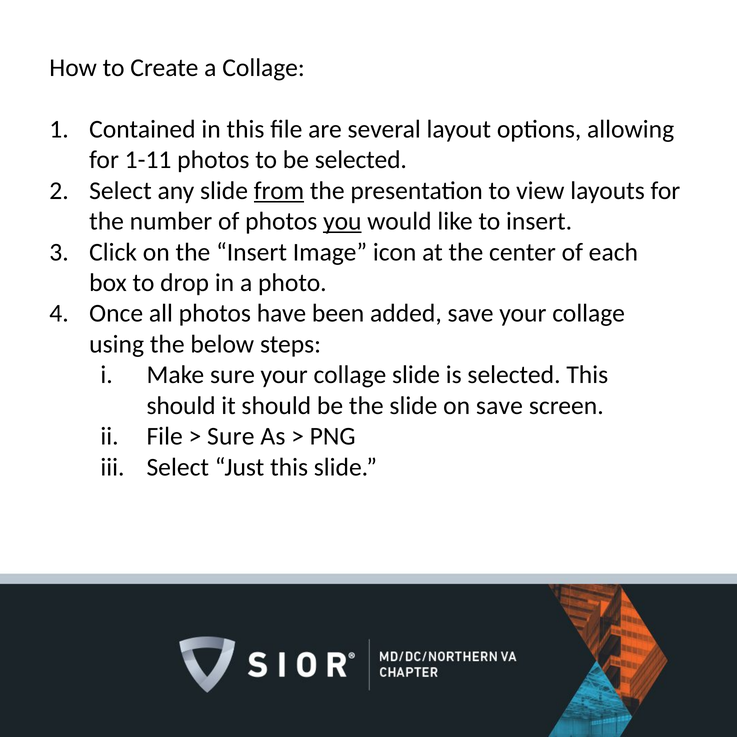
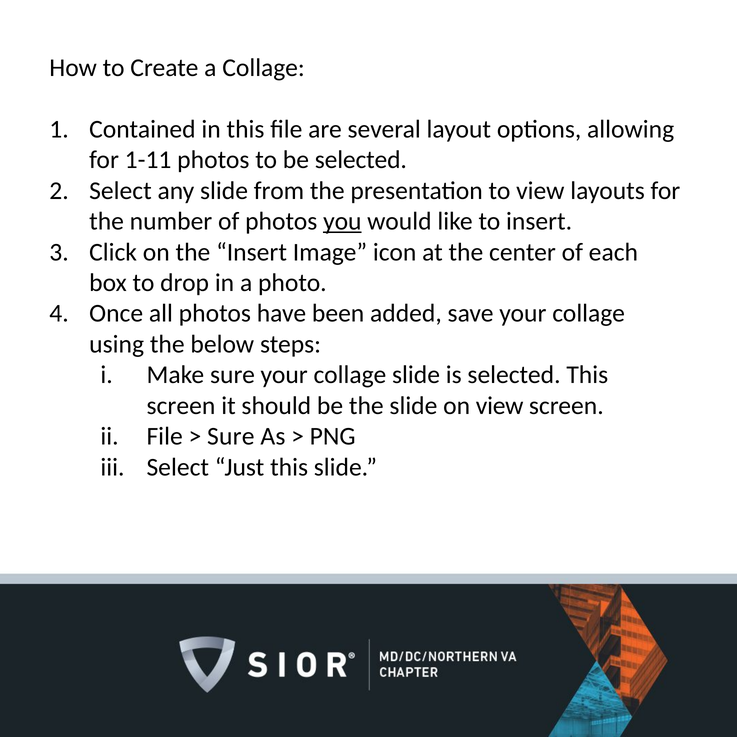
from underline: present -> none
should at (181, 406): should -> screen
on save: save -> view
